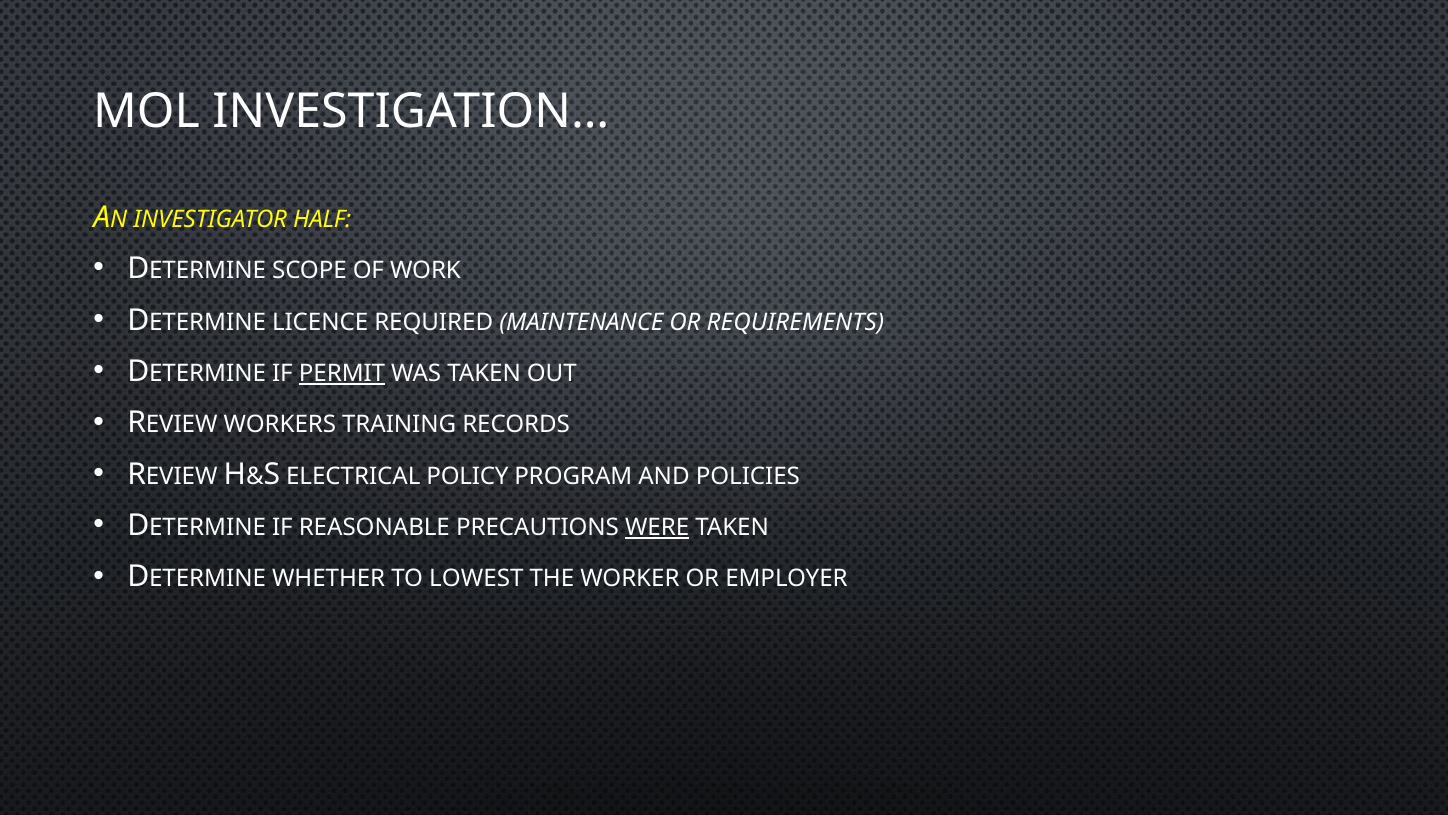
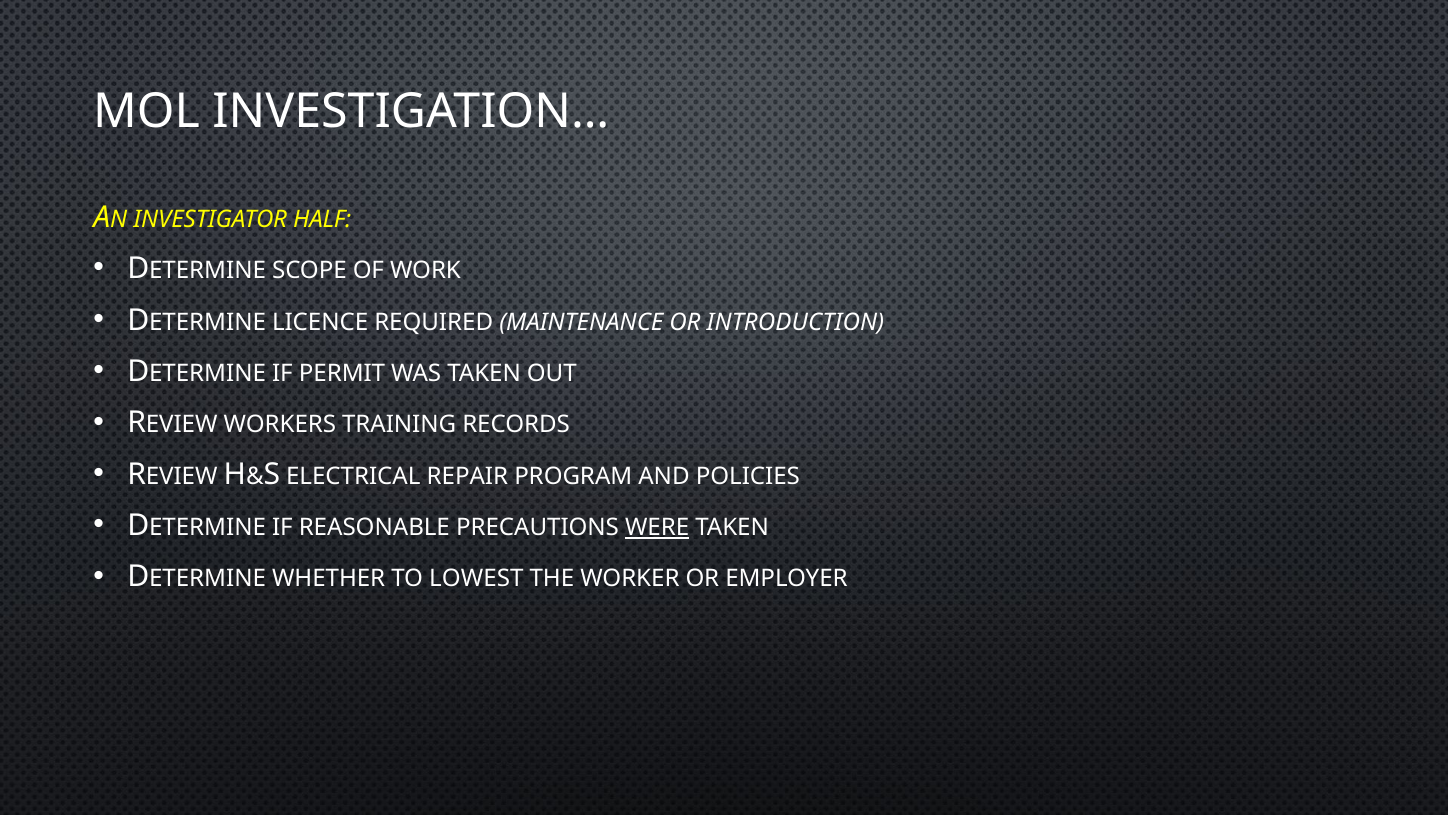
REQUIREMENTS: REQUIREMENTS -> INTRODUCTION
PERMIT underline: present -> none
POLICY: POLICY -> REPAIR
